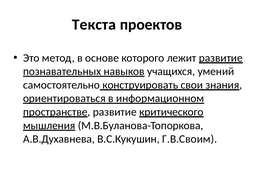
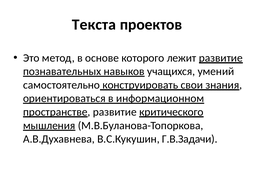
Г.В.Своим: Г.В.Своим -> Г.В.Задачи
